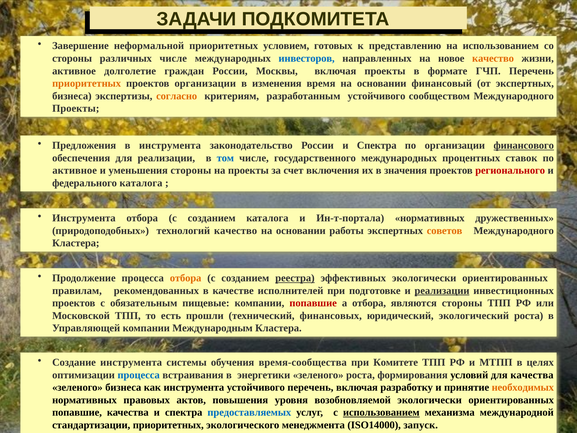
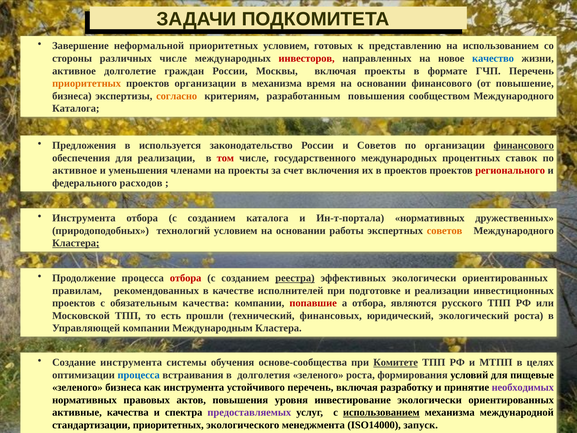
инвесторов colour: blue -> red
качество at (493, 58) colour: orange -> blue
в изменения: изменения -> механизма
основании финансовый: финансовый -> финансового
от экспертных: экспертных -> повышение
разработанным устойчивого: устойчивого -> повышения
Проекты at (76, 108): Проекты -> Каталога
в инструмента: инструмента -> используется
России и Спектра: Спектра -> Советов
том colour: blue -> red
уменьшения стороны: стороны -> членами
в значения: значения -> проектов
федерального каталога: каталога -> расходов
технологий качество: качество -> условием
Кластера at (76, 243) underline: none -> present
отбора at (186, 278) colour: orange -> red
реализации at (442, 290) underline: present -> none
обязательным пищевые: пищевые -> качества
являются стороны: стороны -> русского
время-сообщества: время-сообщества -> основе-сообщества
Комитете underline: none -> present
энергетики: энергетики -> долголетия
для качества: качества -> пищевые
необходимых colour: orange -> purple
возобновляемой: возобновляемой -> инвестирование
попавшие at (77, 412): попавшие -> активные
предоставляемых colour: blue -> purple
